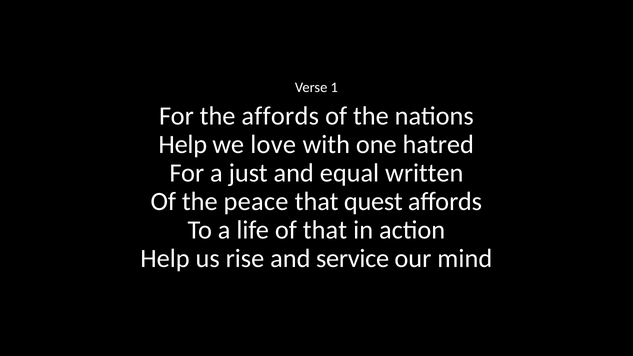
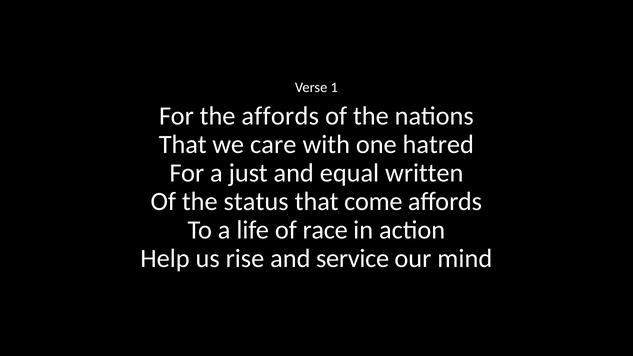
Help at (183, 145): Help -> That
love: love -> care
peace: peace -> status
quest: quest -> come
of that: that -> race
